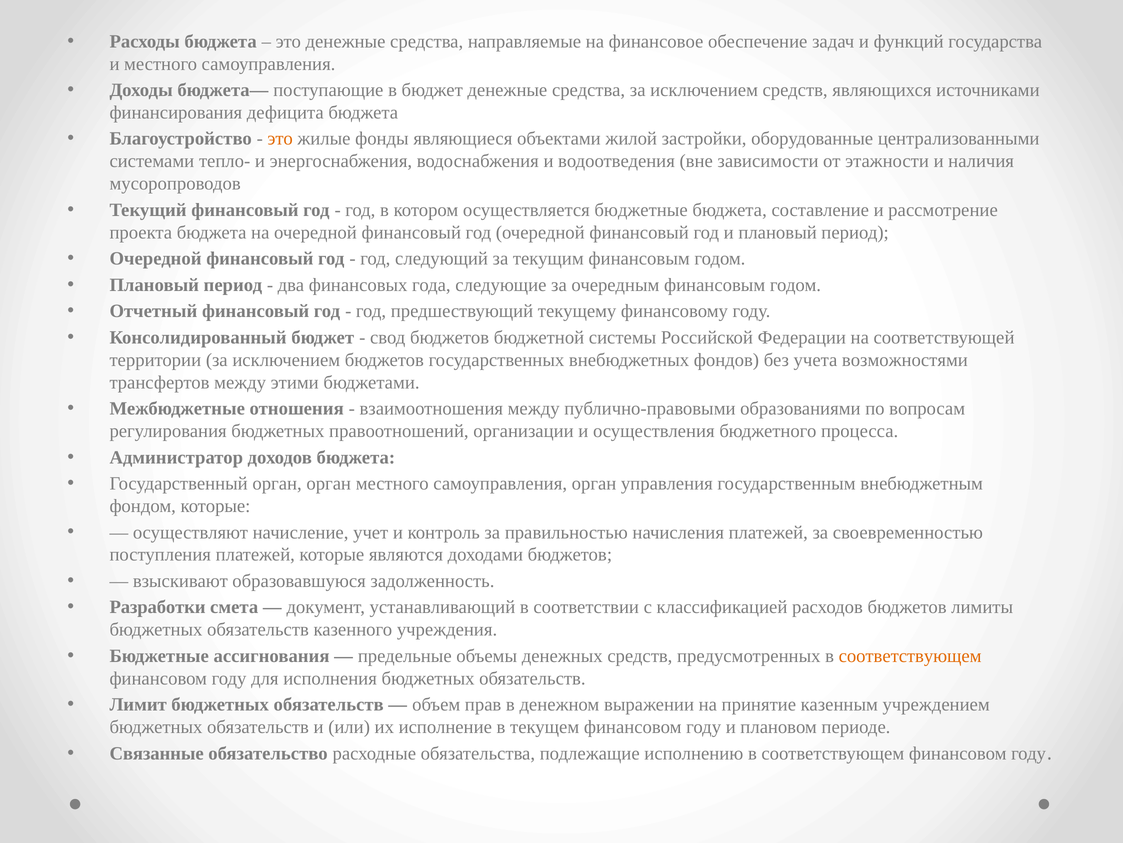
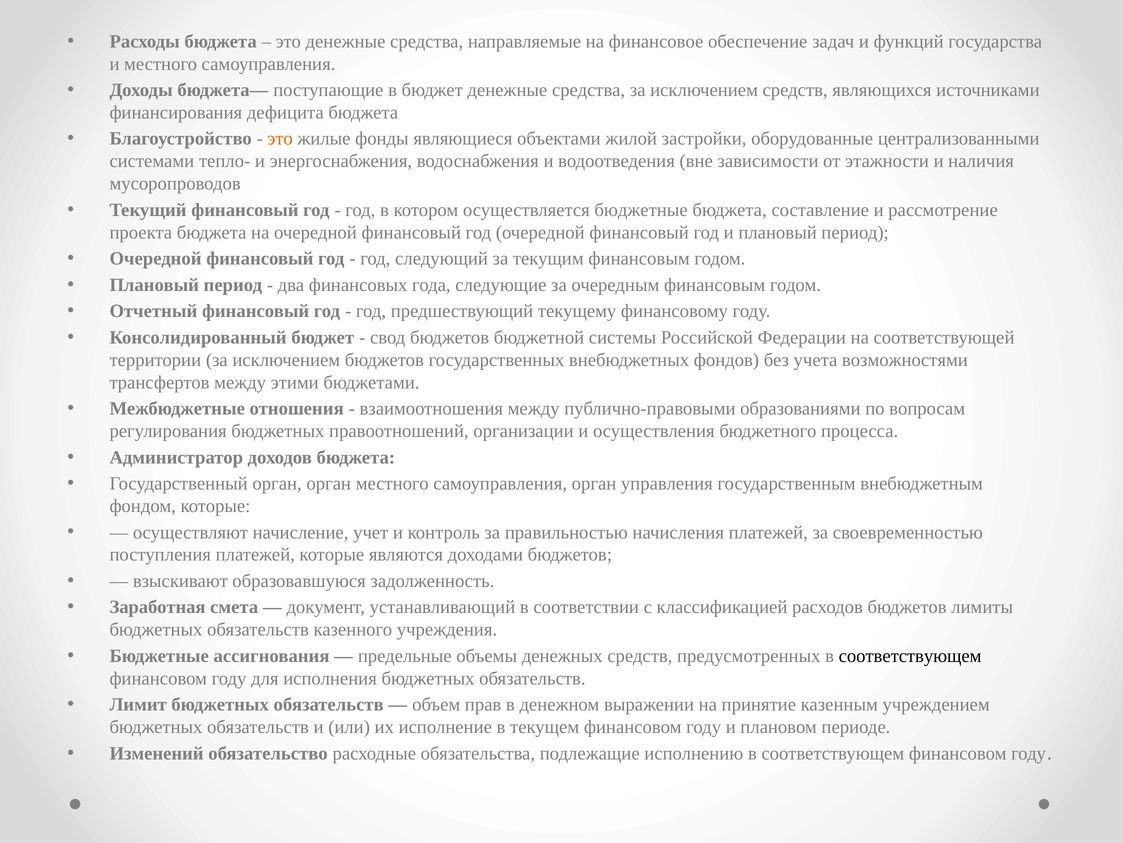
Разработки: Разработки -> Заработная
соответствующем at (910, 655) colour: orange -> black
Связанные: Связанные -> Изменений
